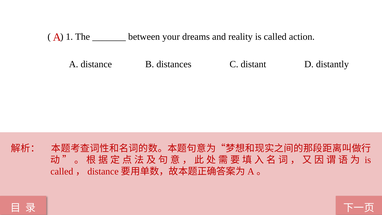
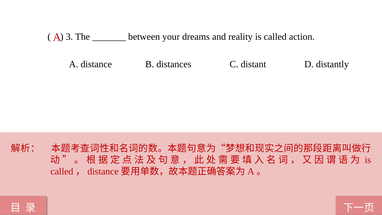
1: 1 -> 3
